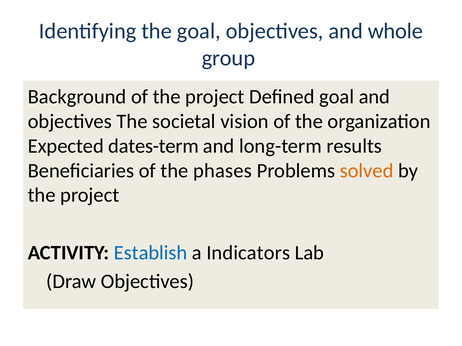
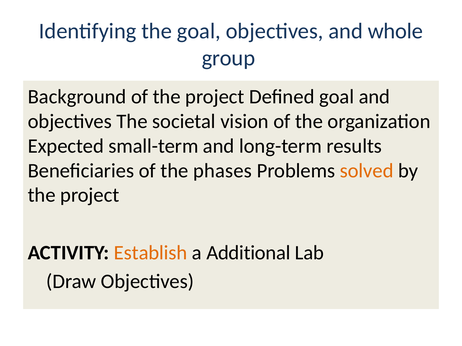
dates-term: dates-term -> small-term
Establish colour: blue -> orange
Indicators: Indicators -> Additional
